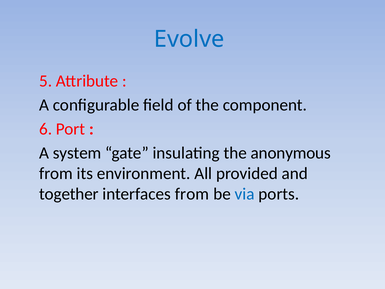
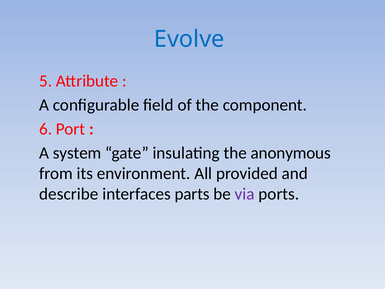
together: together -> describe
interfaces from: from -> parts
via colour: blue -> purple
